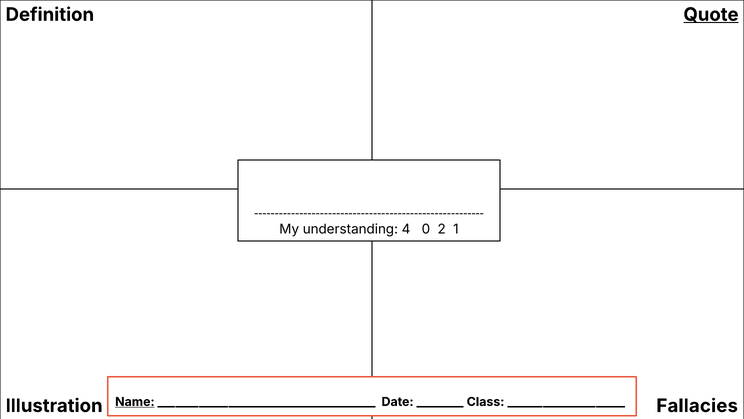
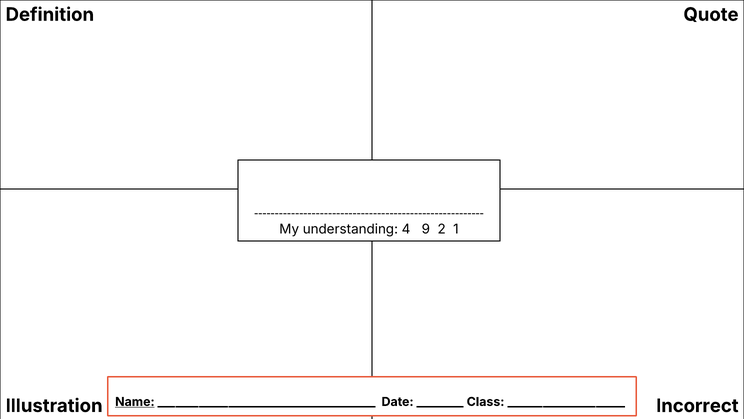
Quote underline: present -> none
0: 0 -> 9
Fallacies: Fallacies -> Incorrect
